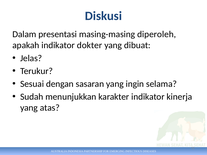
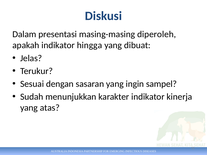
dokter: dokter -> hingga
selama: selama -> sampel
